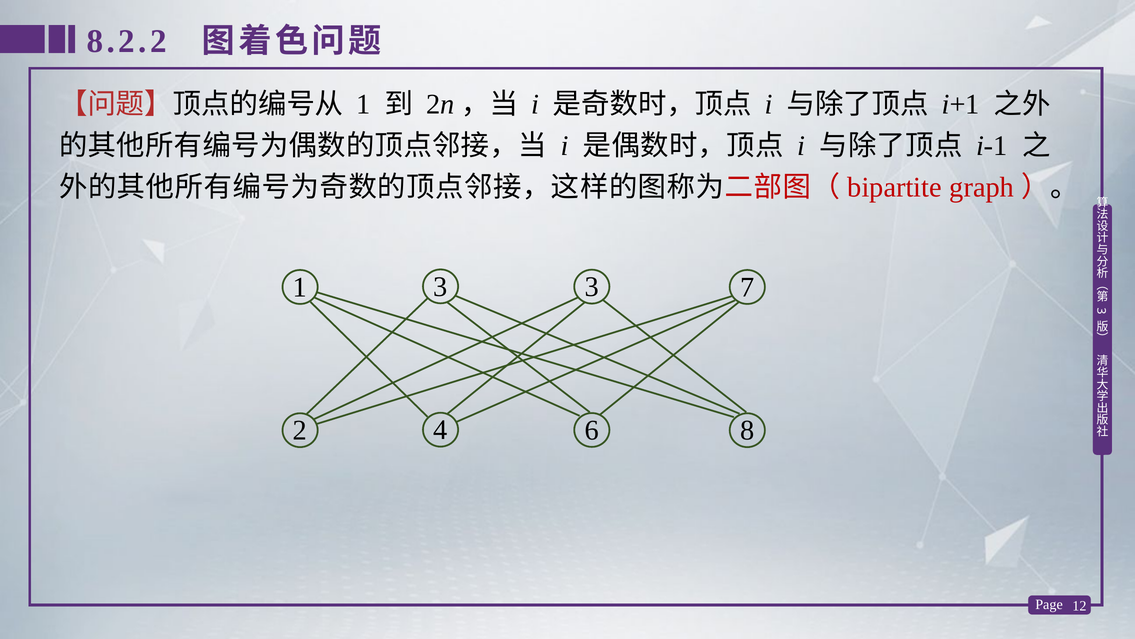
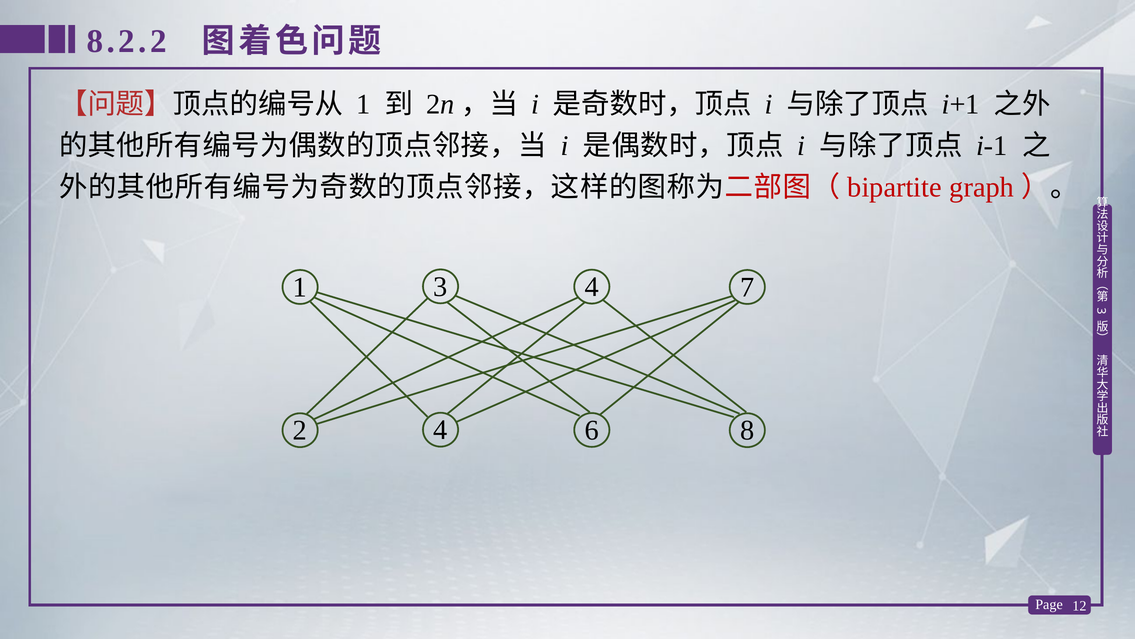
1 3: 3 -> 4
